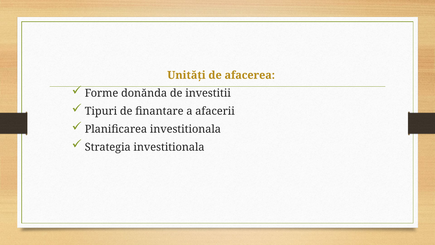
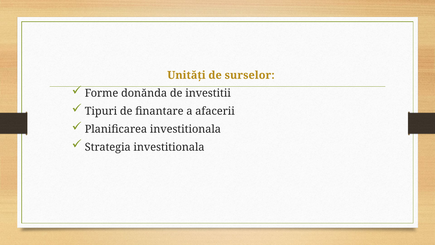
afacerea: afacerea -> surselor
